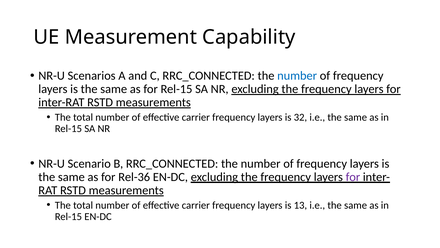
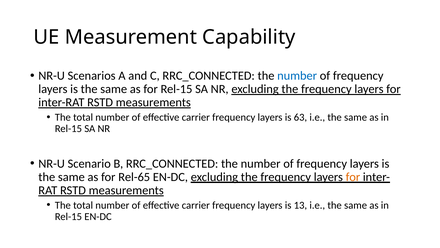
32: 32 -> 63
Rel-36: Rel-36 -> Rel-65
for at (353, 177) colour: purple -> orange
